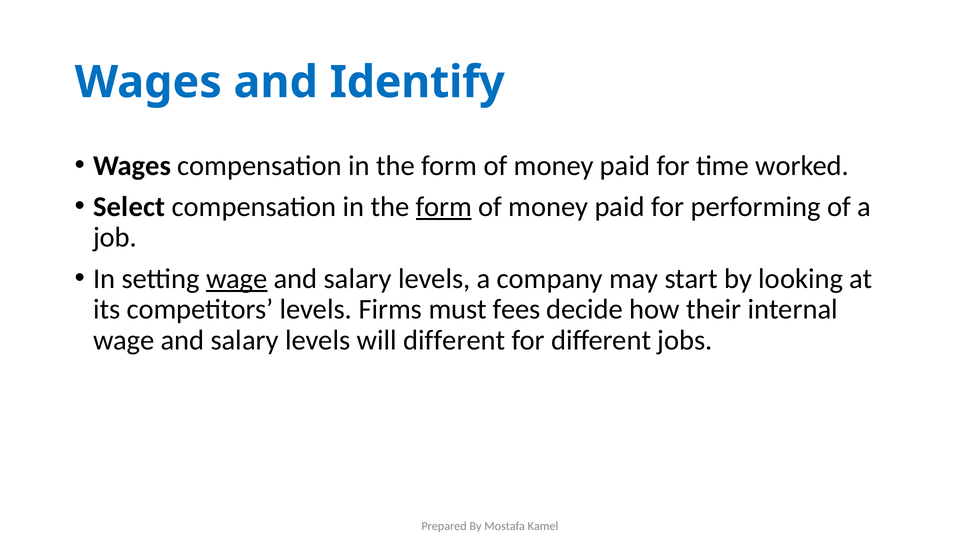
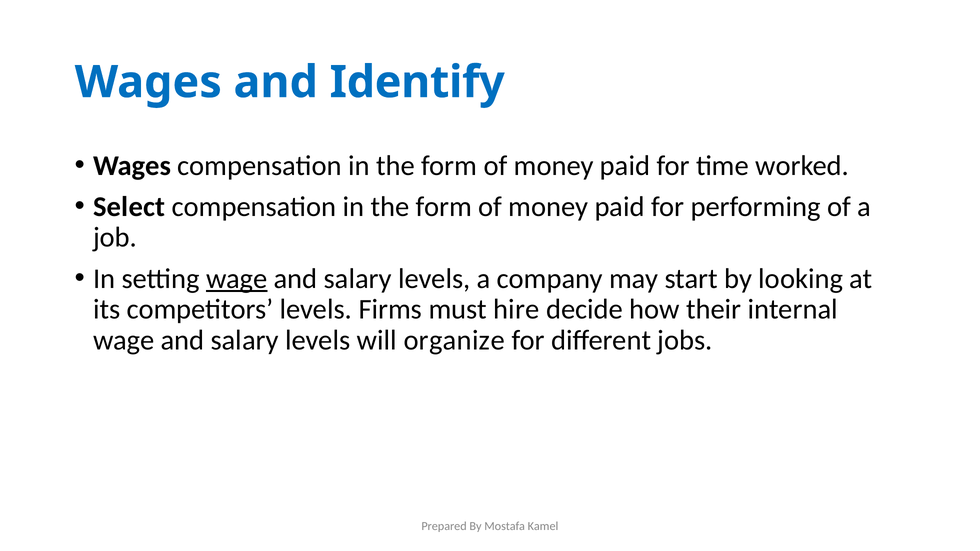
form at (444, 207) underline: present -> none
fees: fees -> hire
will different: different -> organize
